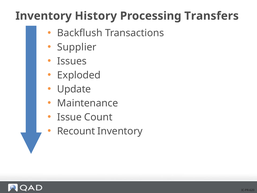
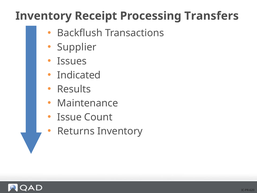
History: History -> Receipt
Exploded: Exploded -> Indicated
Update: Update -> Results
Recount: Recount -> Returns
